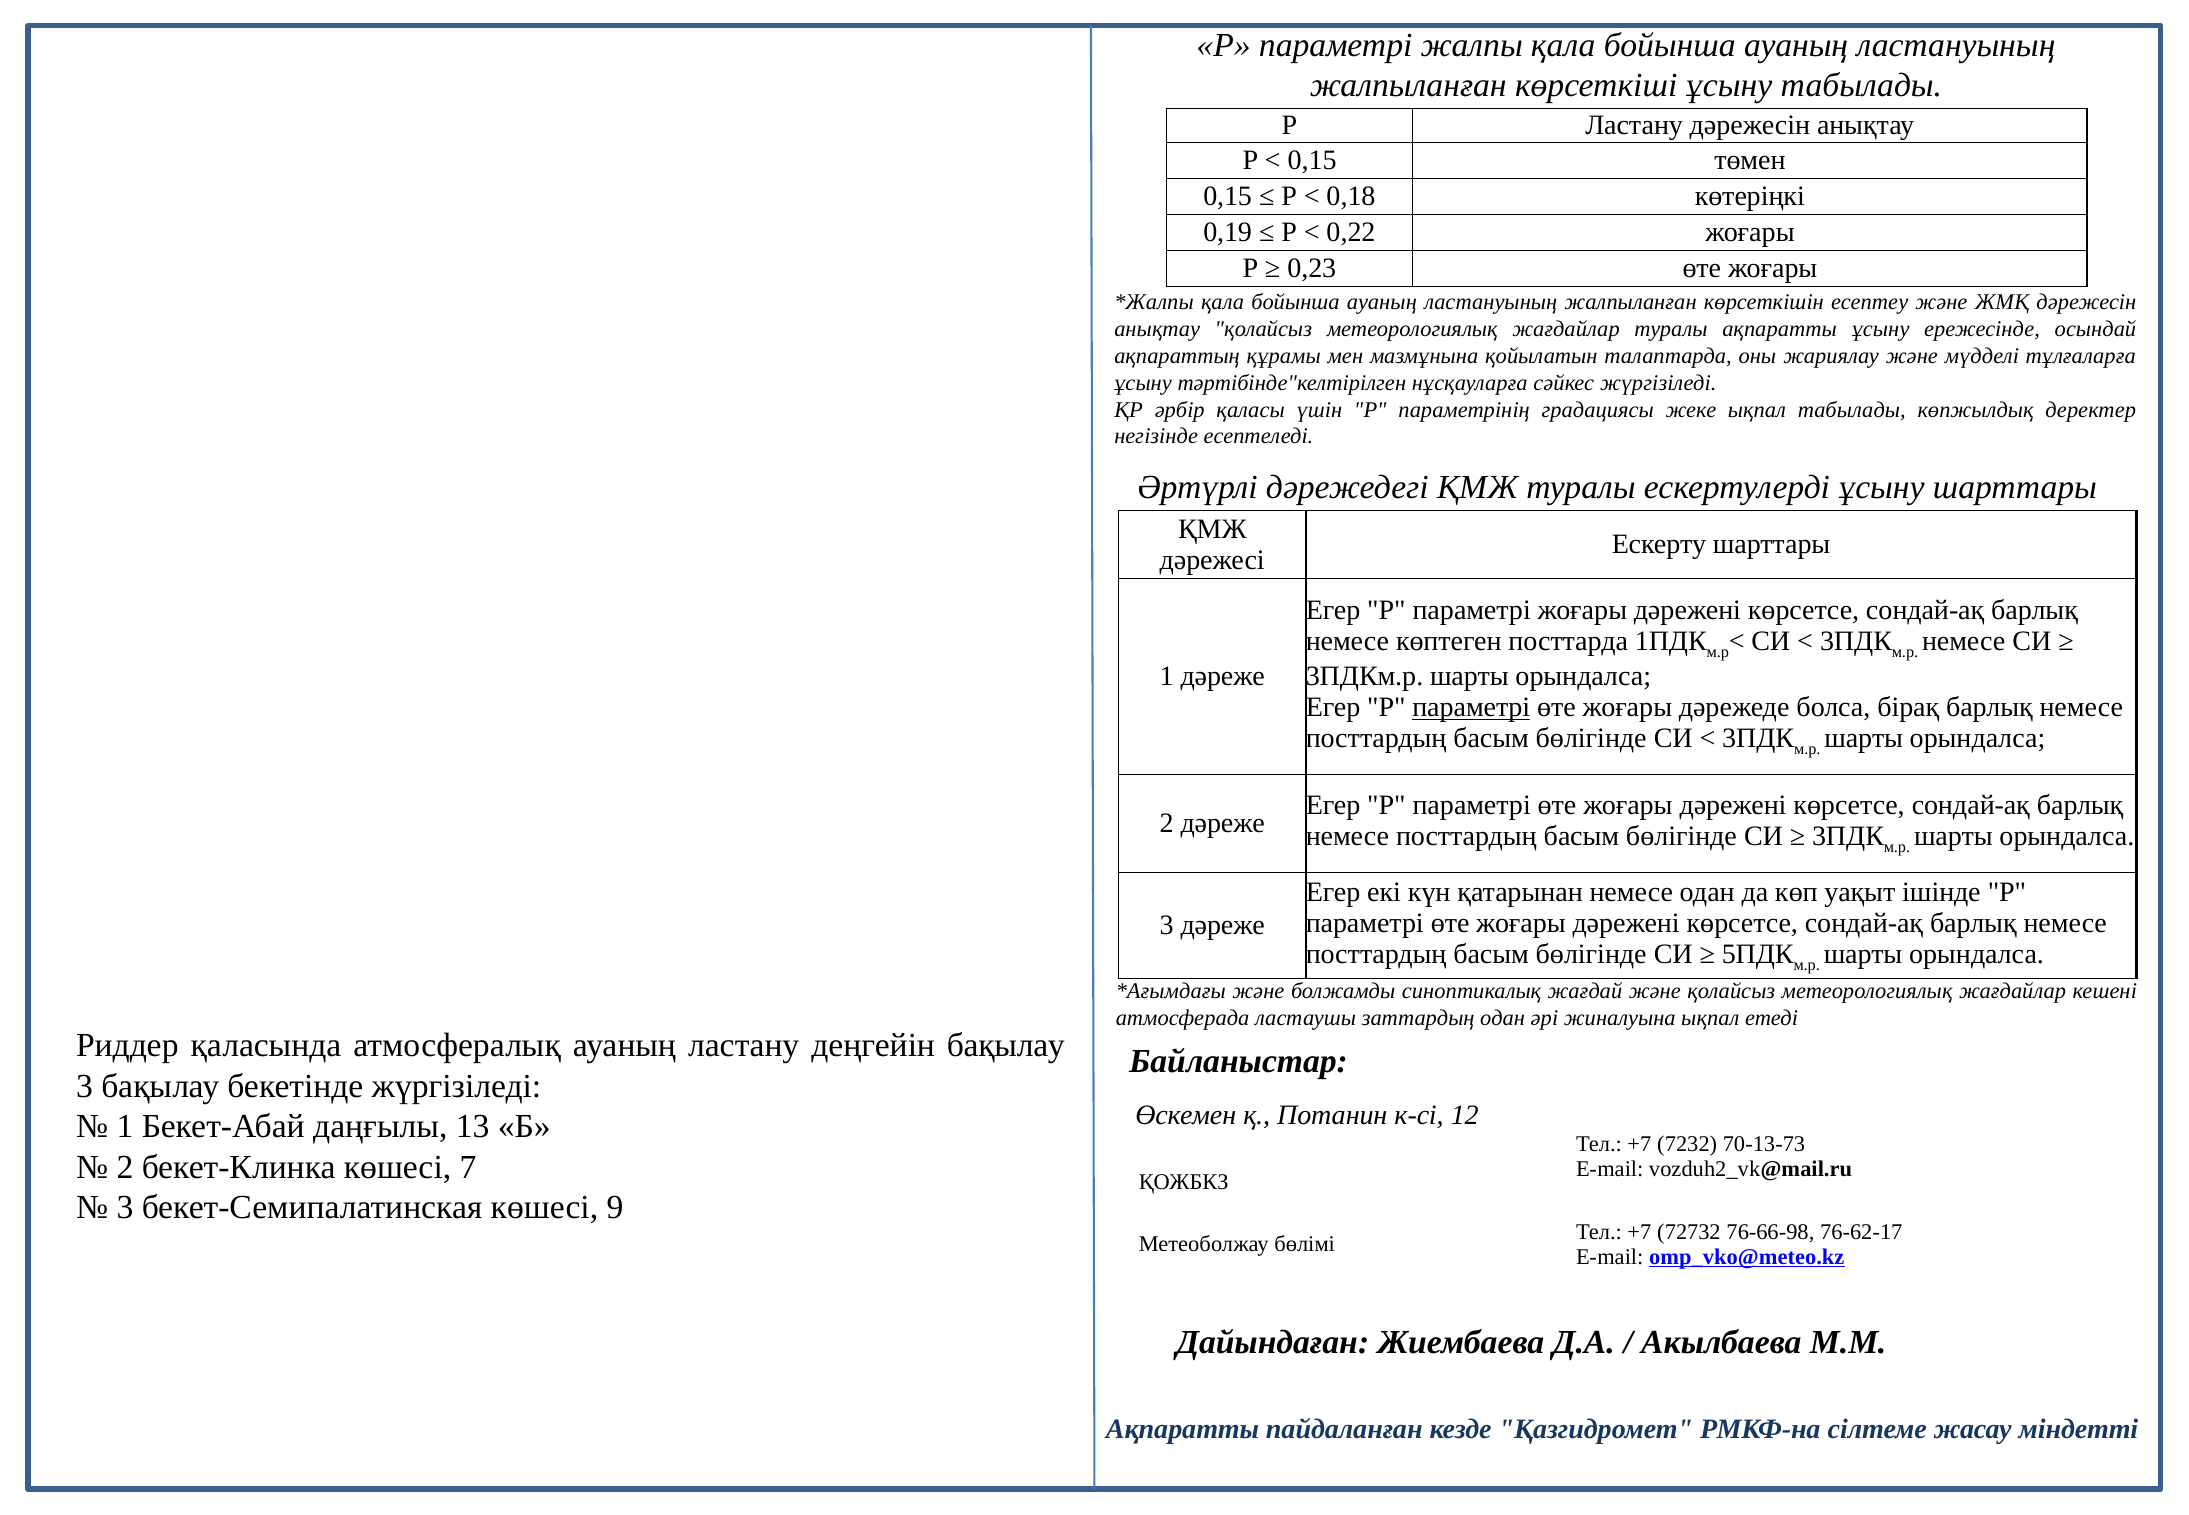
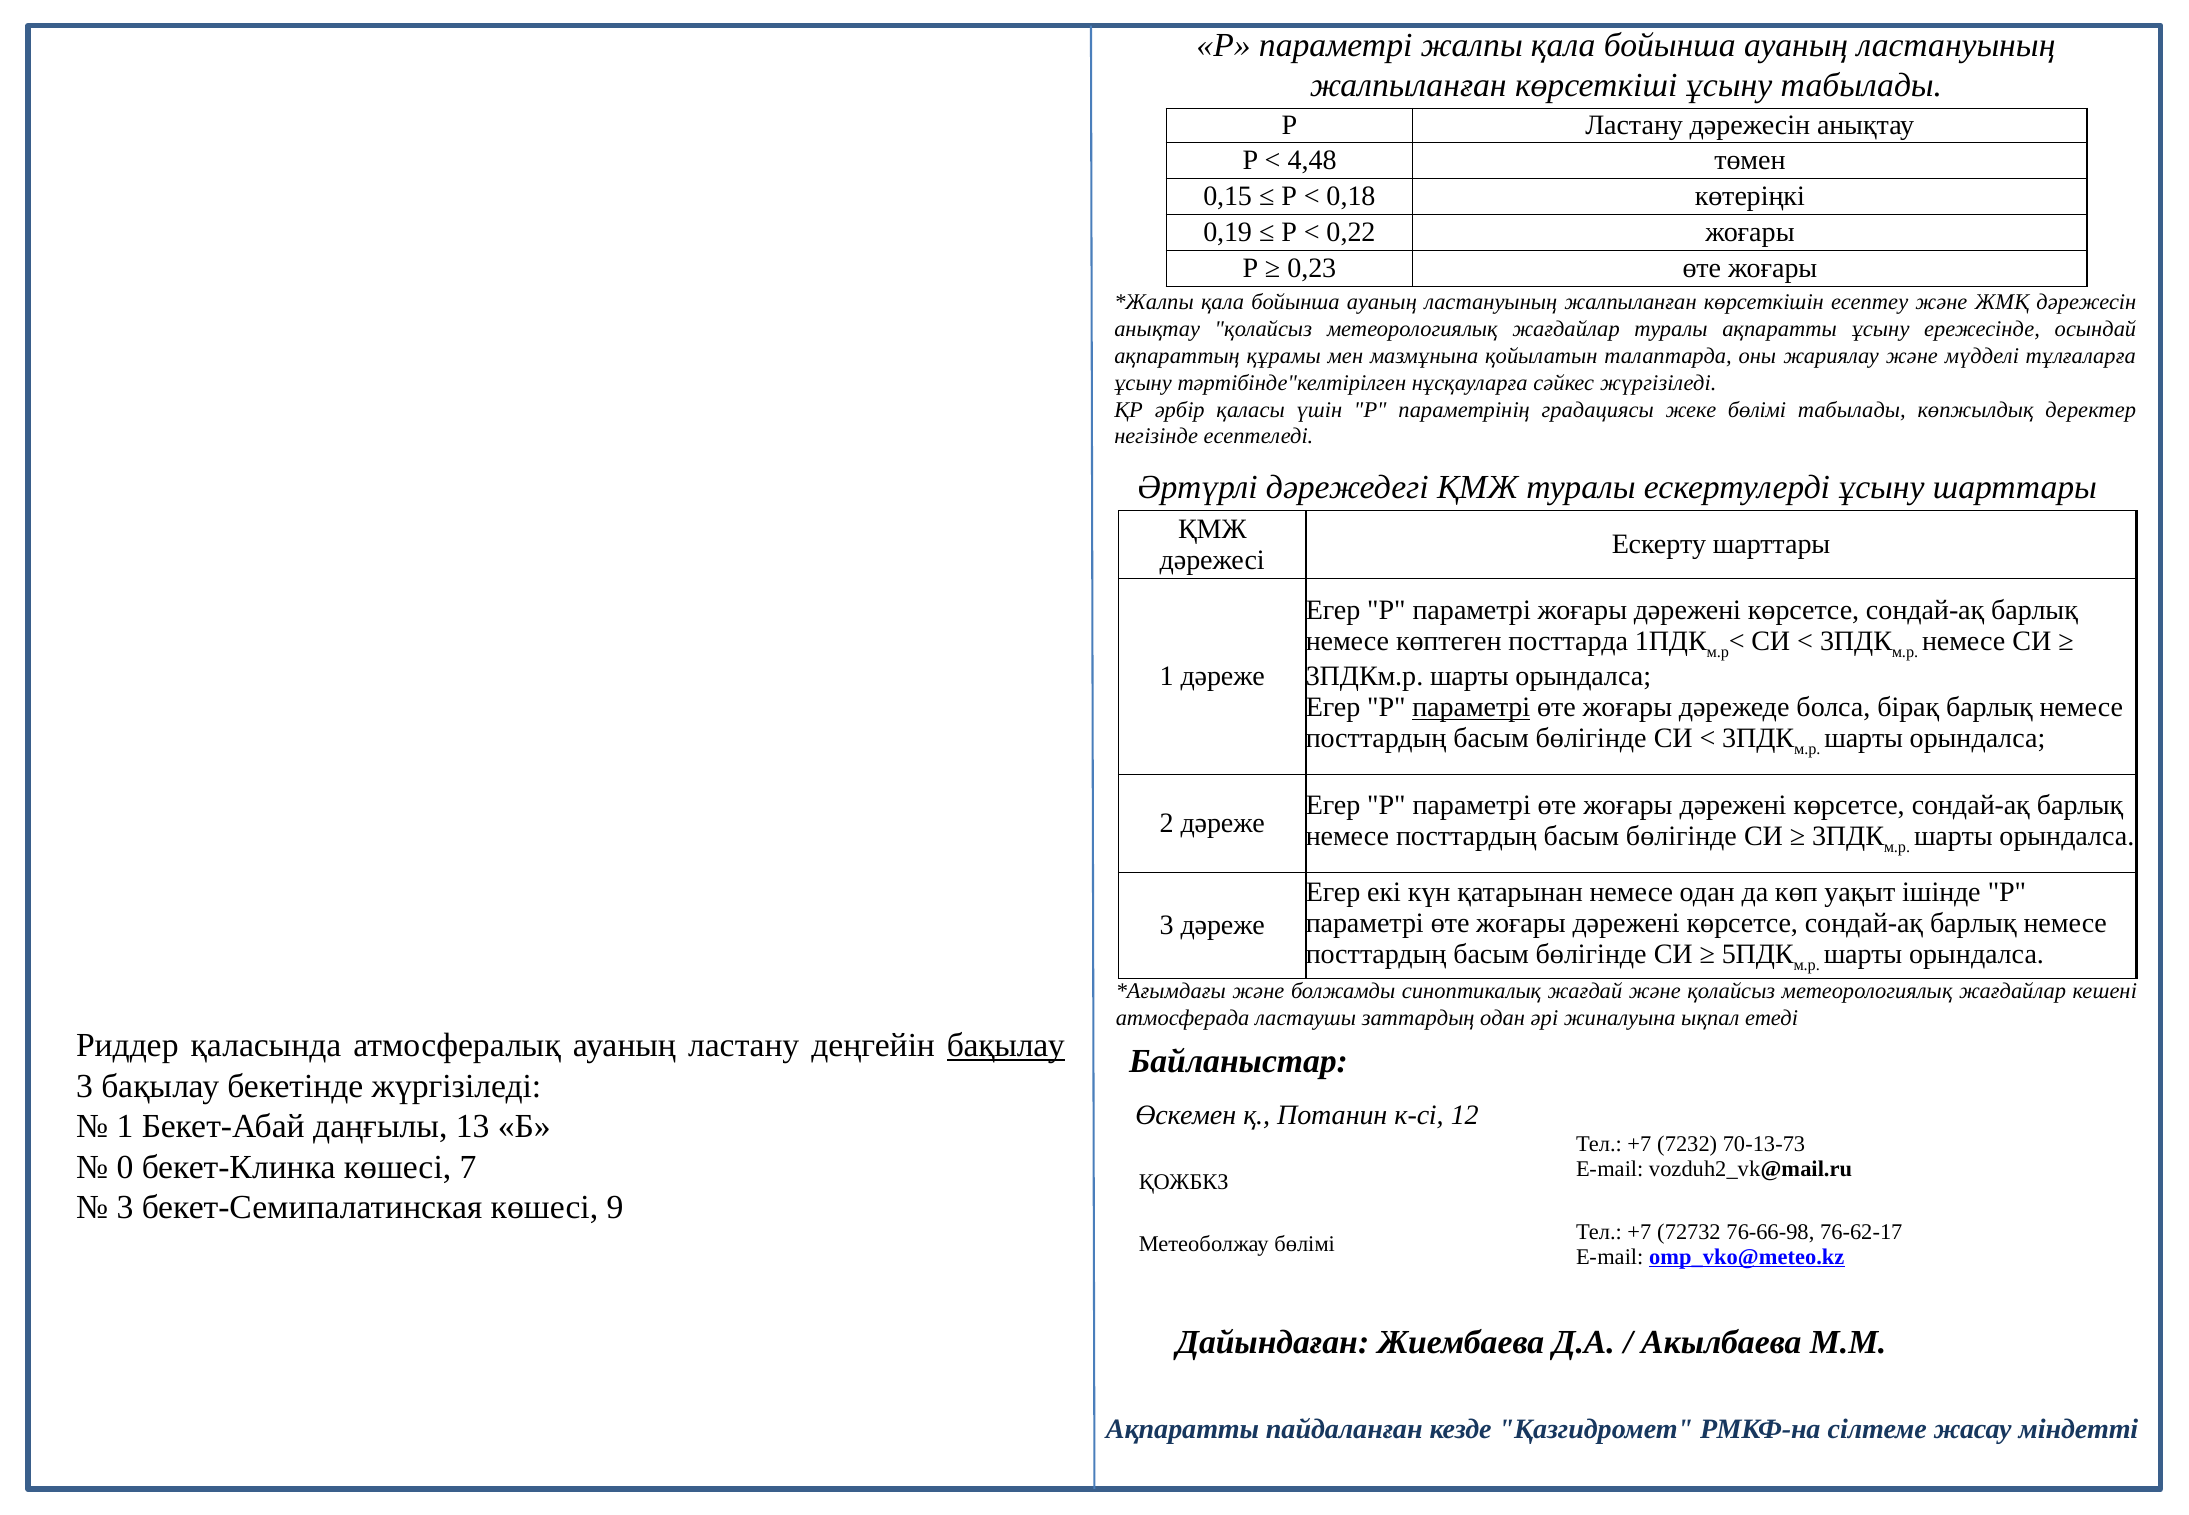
0,15 at (1312, 160): 0,15 -> 4,48
жеке ықпал: ықпал -> бөлімі
бақылау at (1006, 1046) underline: none -> present
2 at (125, 1167): 2 -> 0
